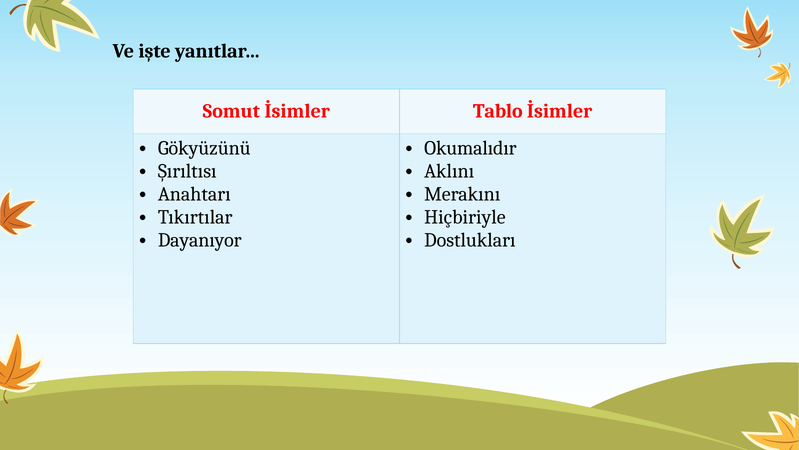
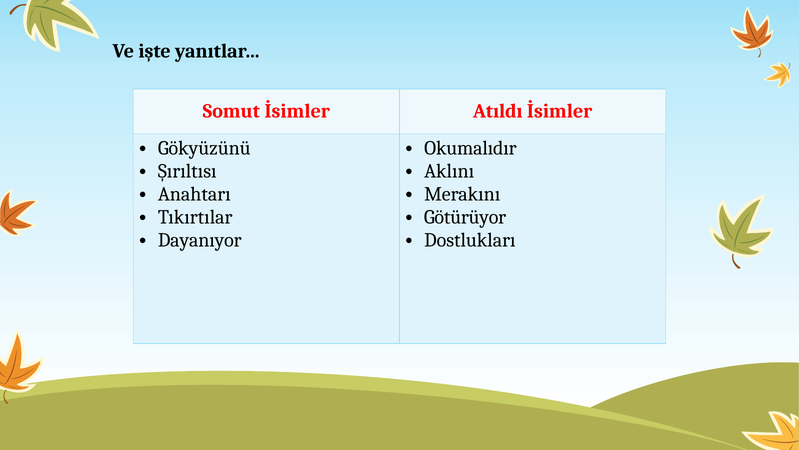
Tablo: Tablo -> Atıldı
Hiçbiriyle: Hiçbiriyle -> Götürüyor
